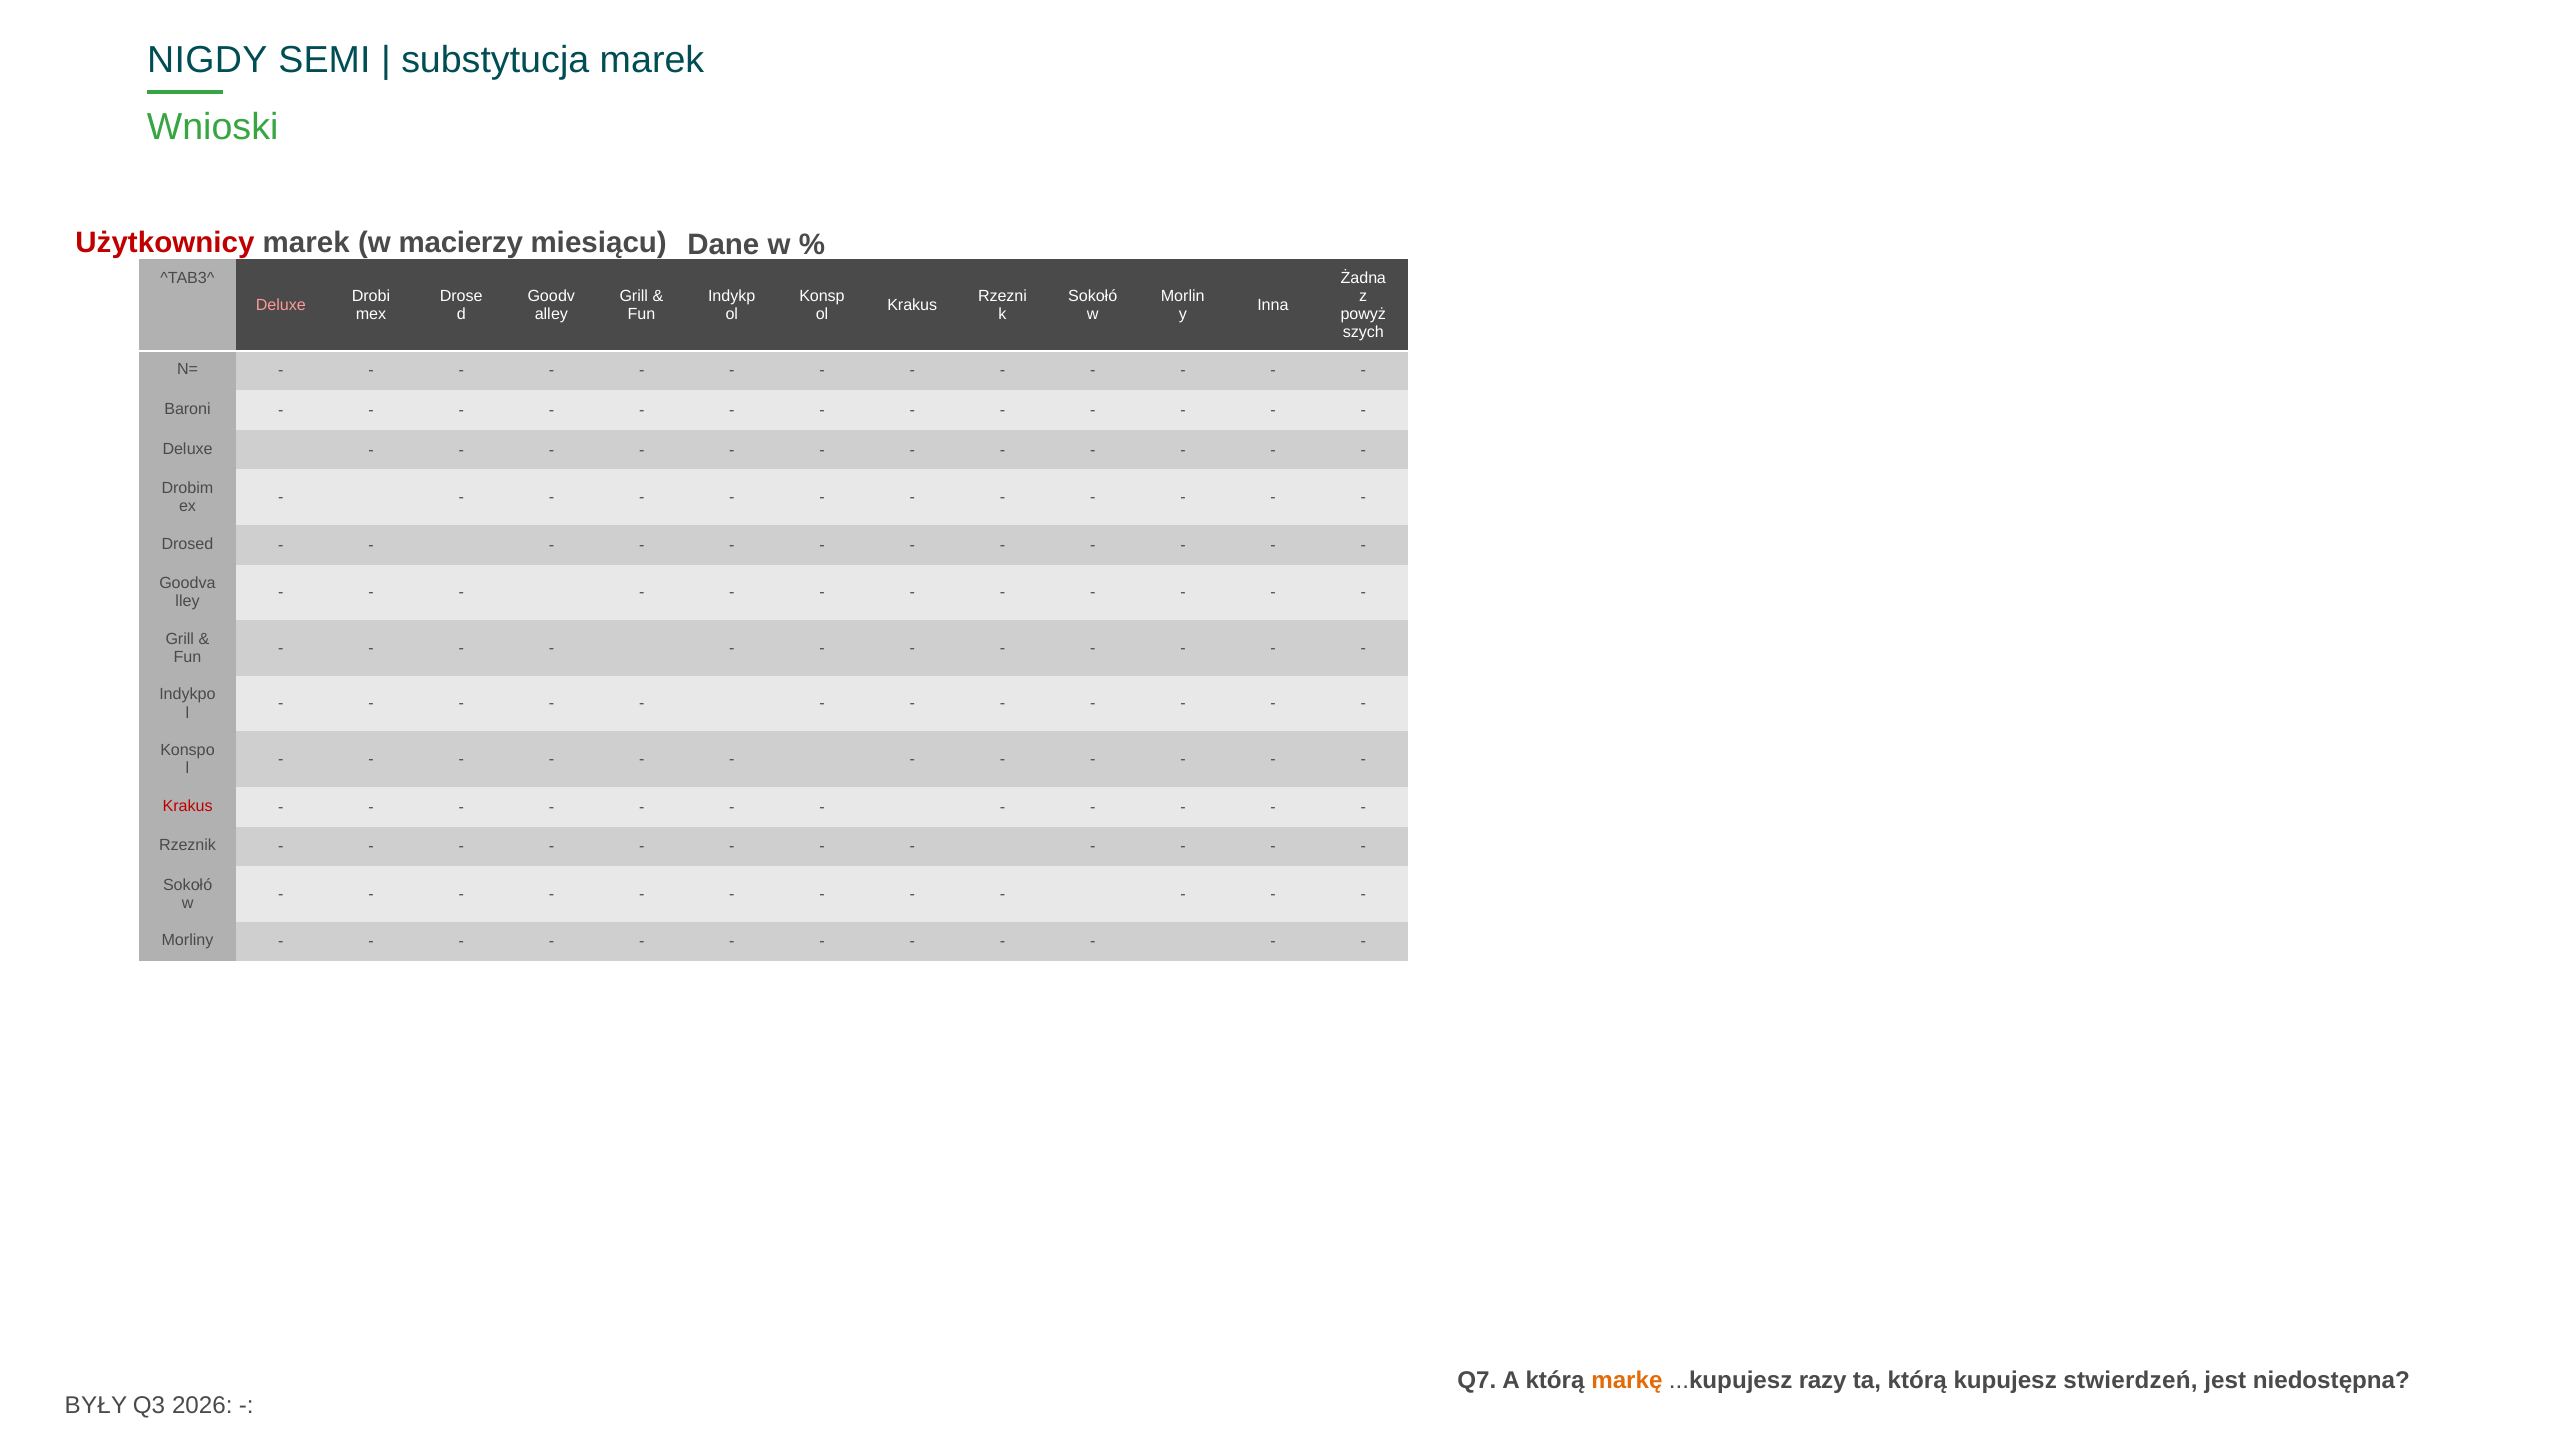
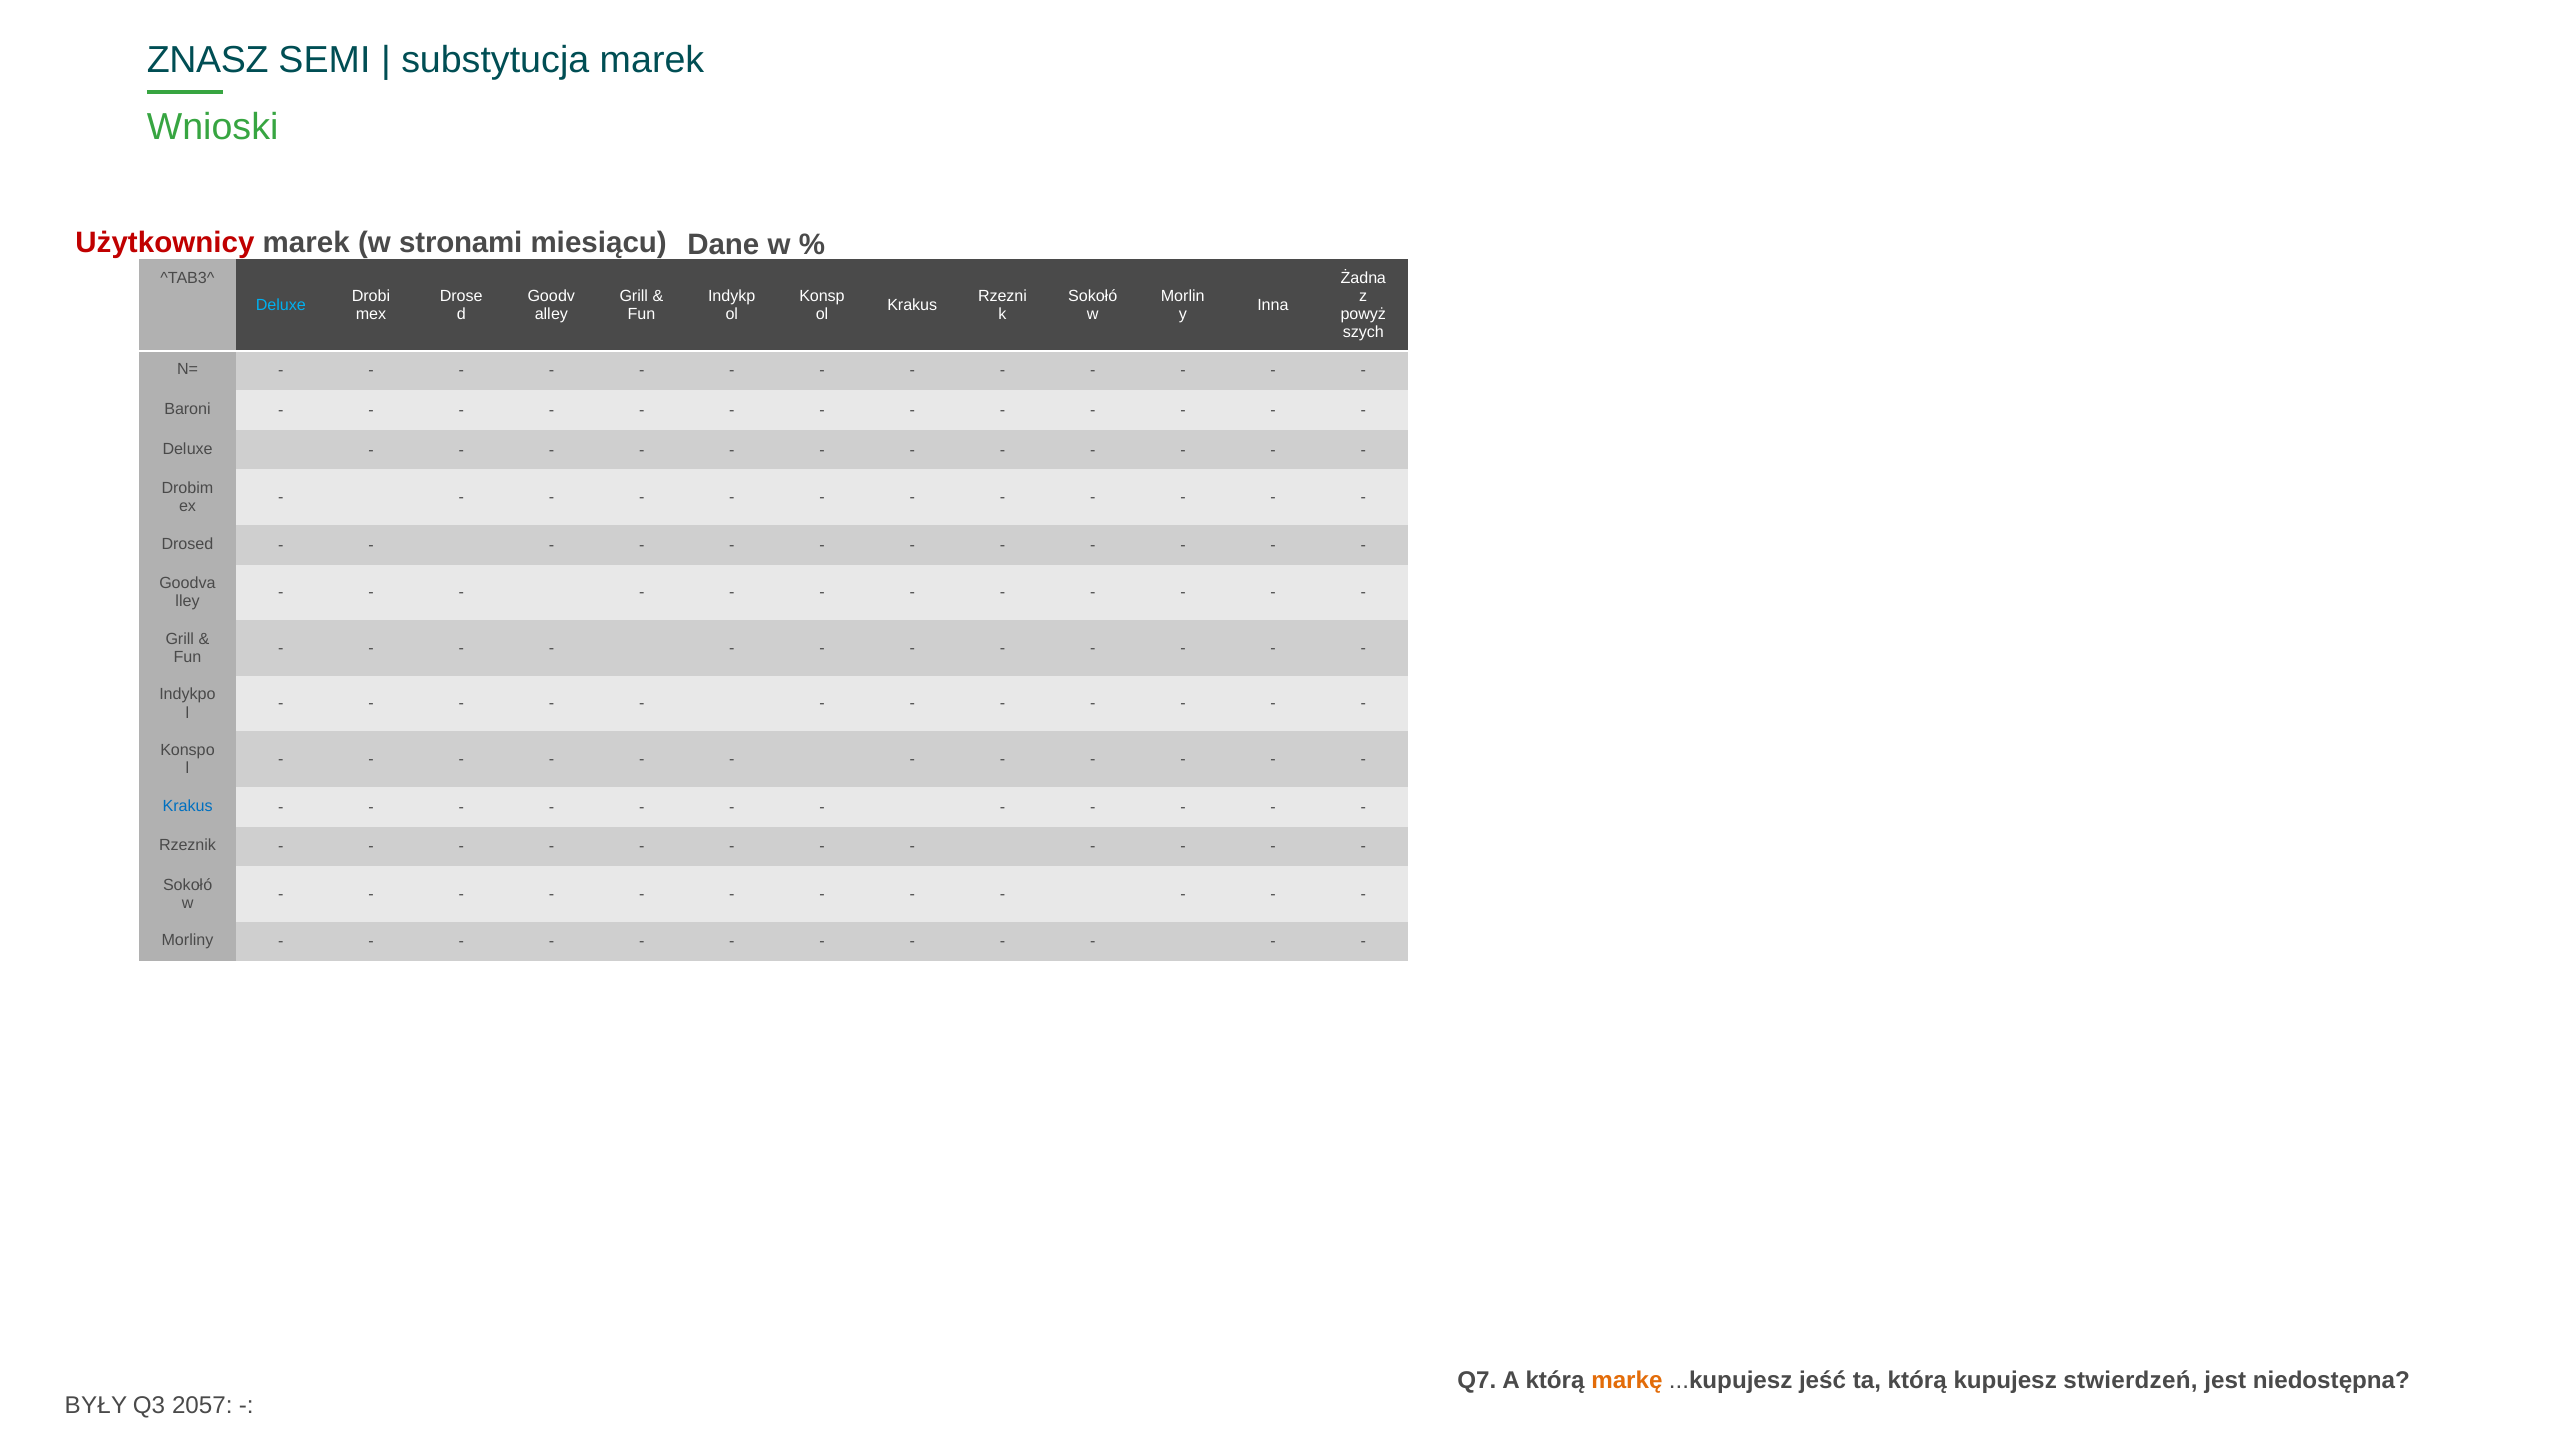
NIGDY: NIGDY -> ZNASZ
macierzy: macierzy -> stronami
Deluxe at (281, 305) colour: pink -> light blue
Krakus at (188, 806) colour: red -> blue
razy: razy -> jeść
2026: 2026 -> 2057
